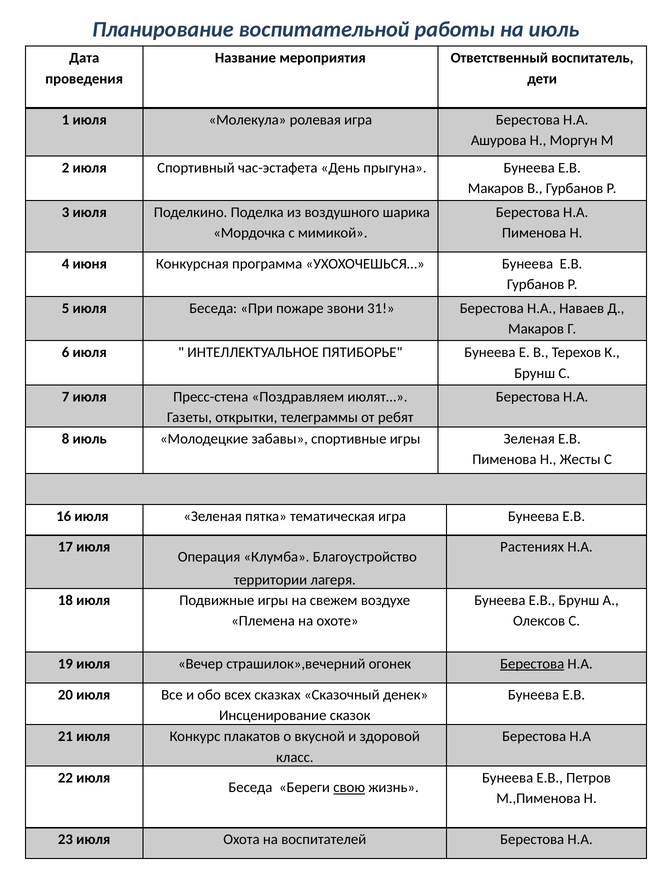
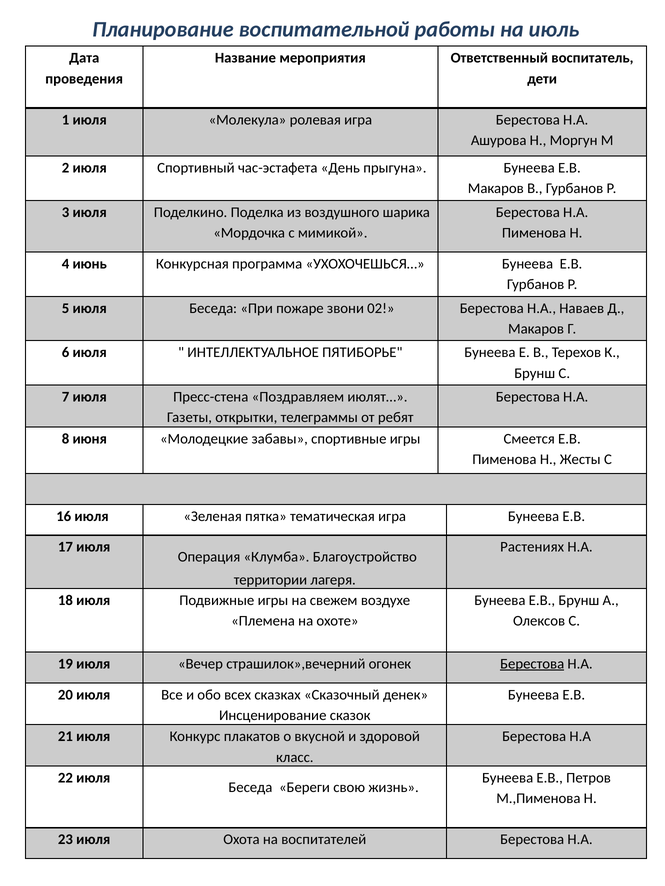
июня: июня -> июнь
31: 31 -> 02
8 июль: июль -> июня
игры Зеленая: Зеленая -> Смеется
свою underline: present -> none
